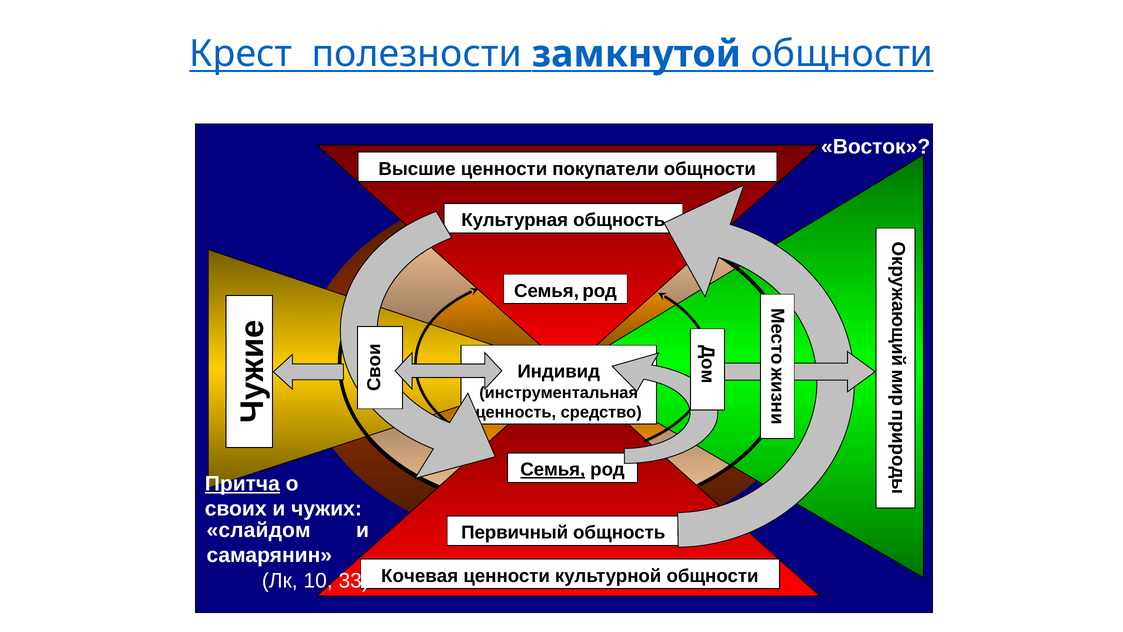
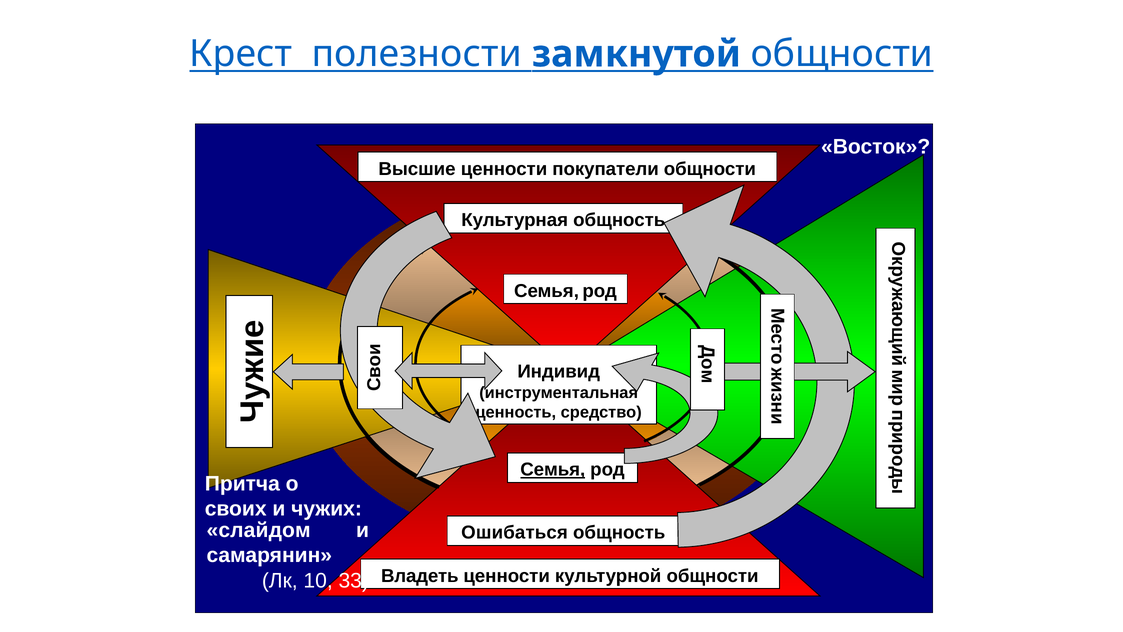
Притча underline: present -> none
Первичный: Первичный -> Ошибаться
Кочевая: Кочевая -> Владеть
